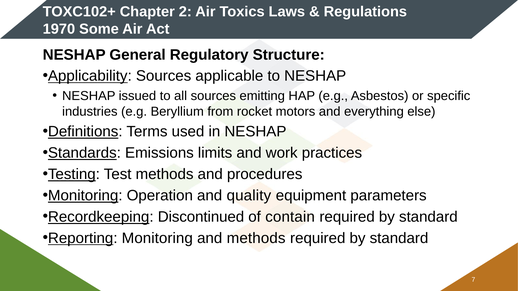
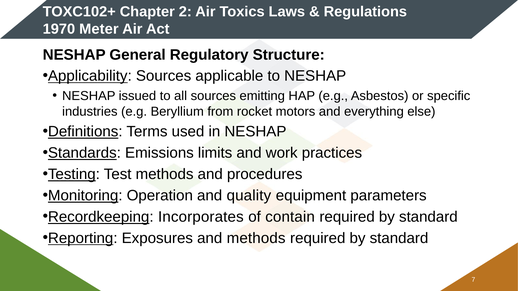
Some: Some -> Meter
Discontinued: Discontinued -> Incorporates
Reporting Monitoring: Monitoring -> Exposures
